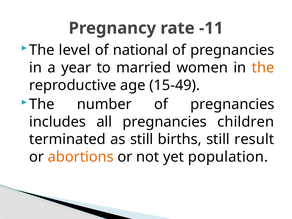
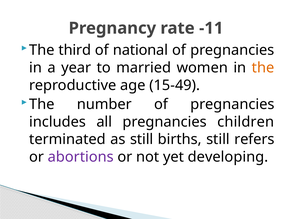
level: level -> third
result: result -> refers
abortions colour: orange -> purple
population: population -> developing
